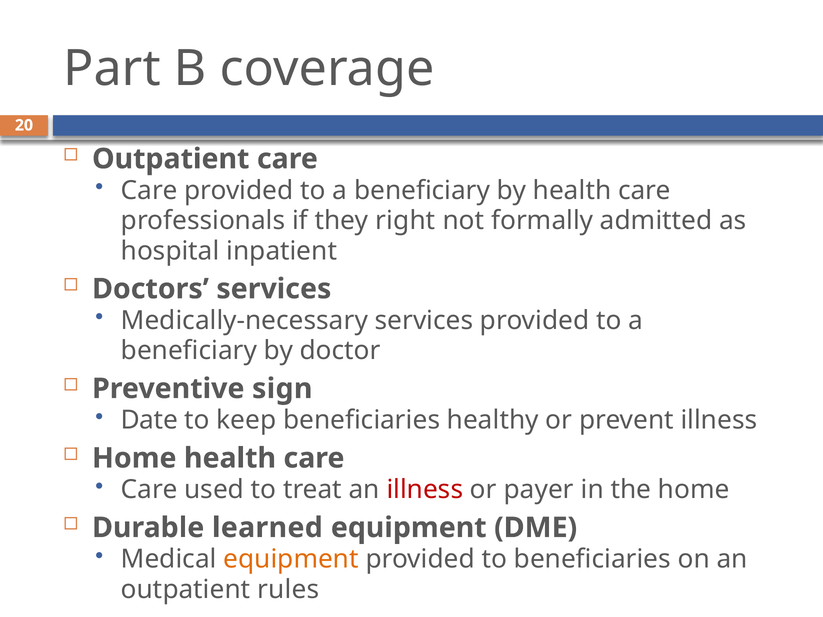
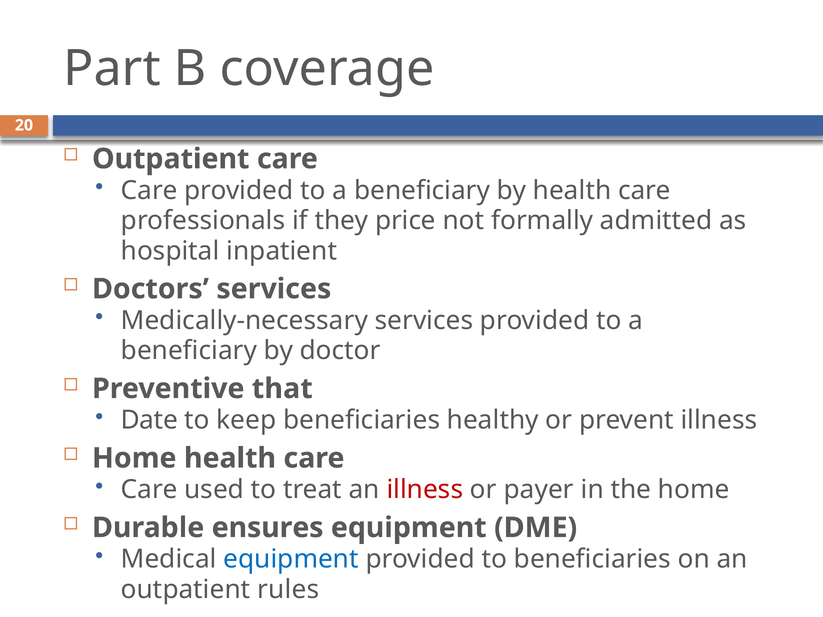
right: right -> price
sign: sign -> that
learned: learned -> ensures
equipment at (291, 559) colour: orange -> blue
